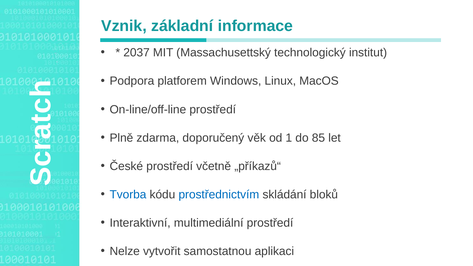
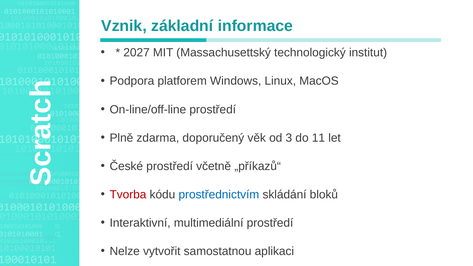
2037: 2037 -> 2027
1: 1 -> 3
85: 85 -> 11
Tvorba colour: blue -> red
